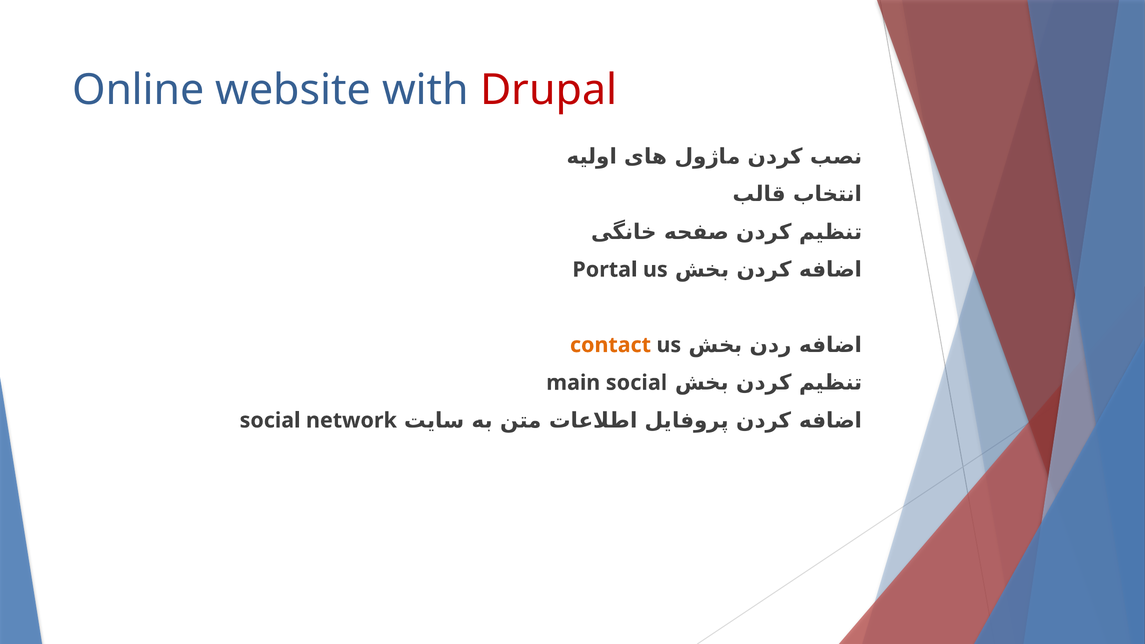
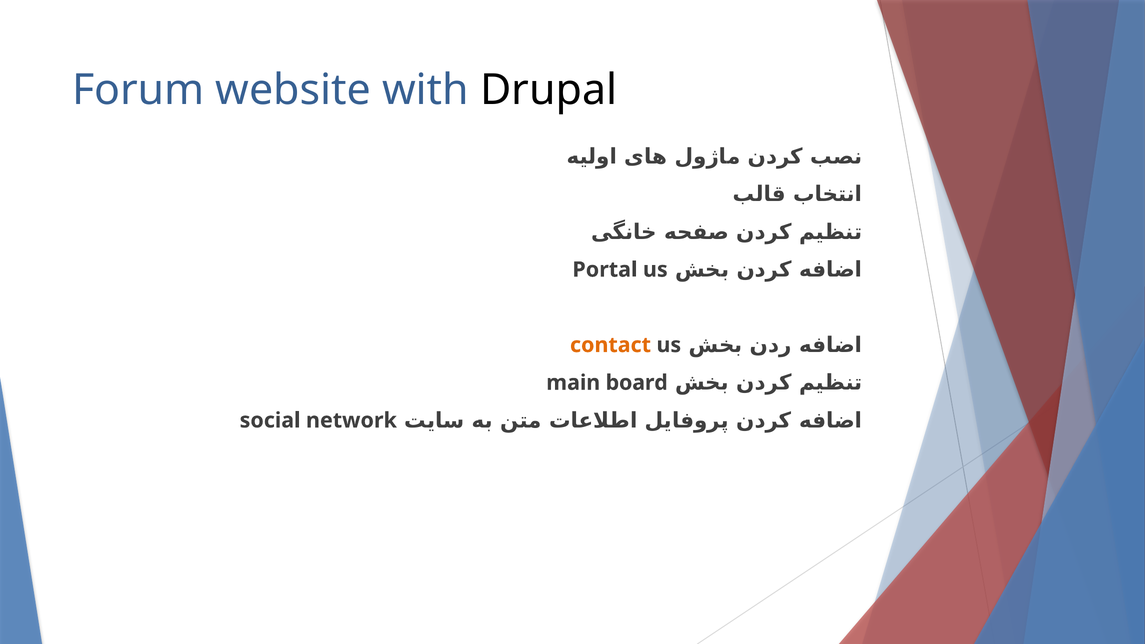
Online: Online -> Forum
Drupal colour: red -> black
main social: social -> board
